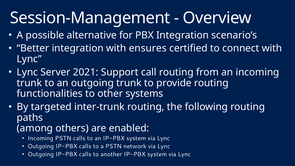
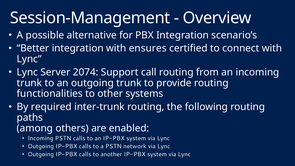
2021: 2021 -> 2074
targeted: targeted -> required
